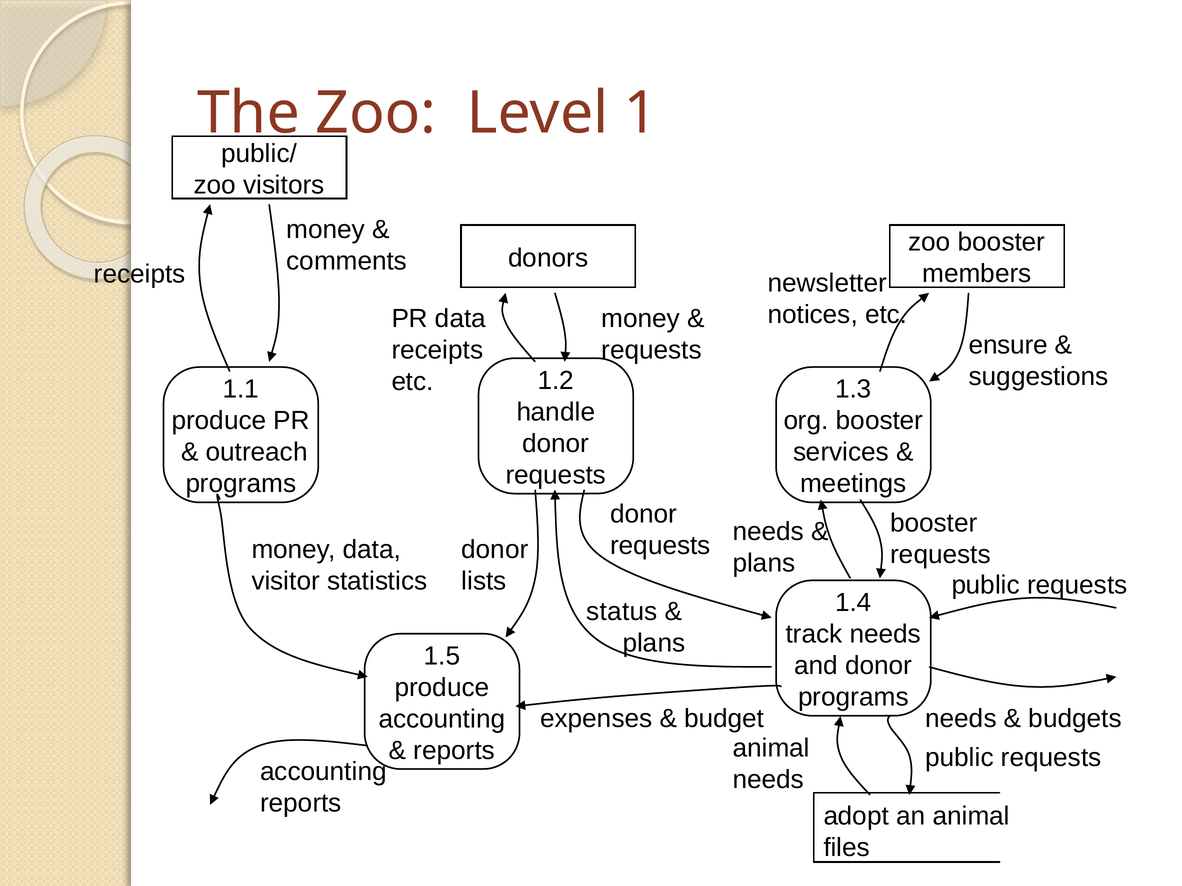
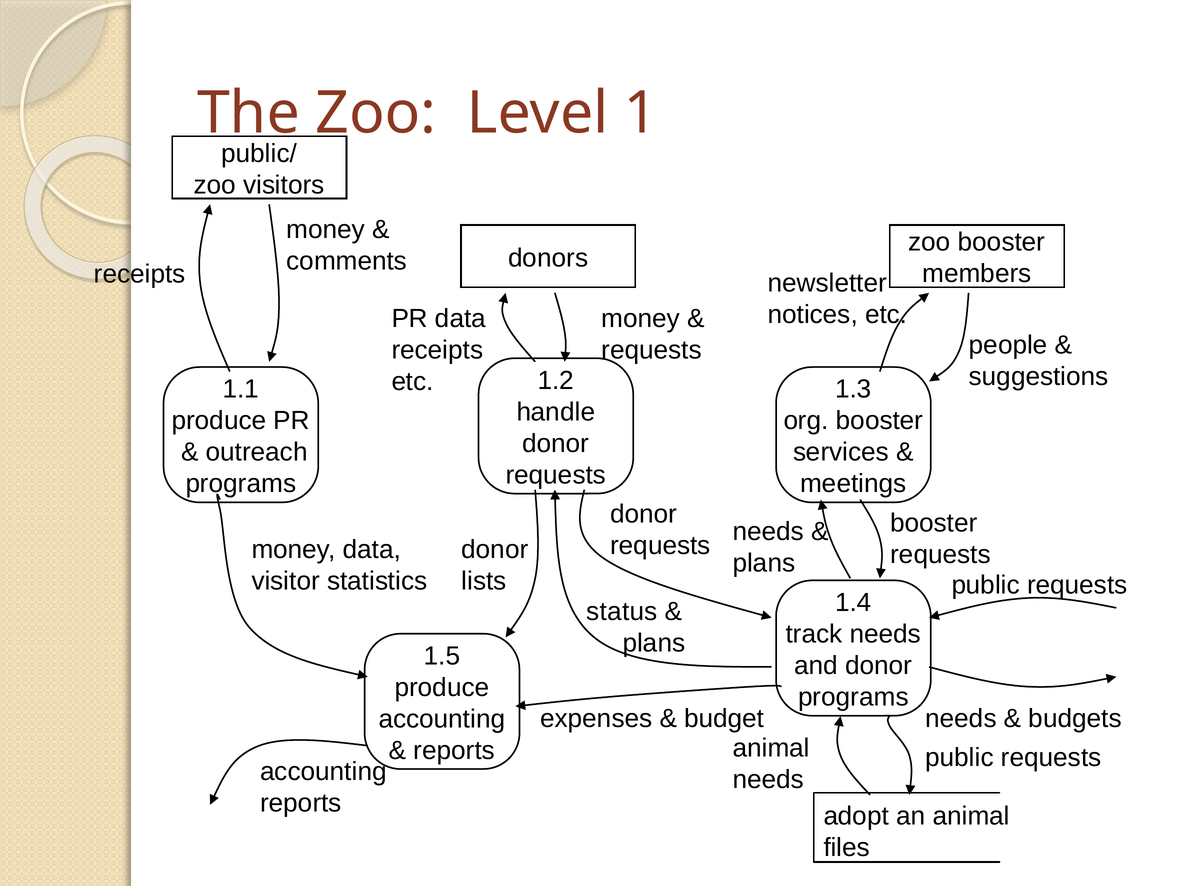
ensure: ensure -> people
